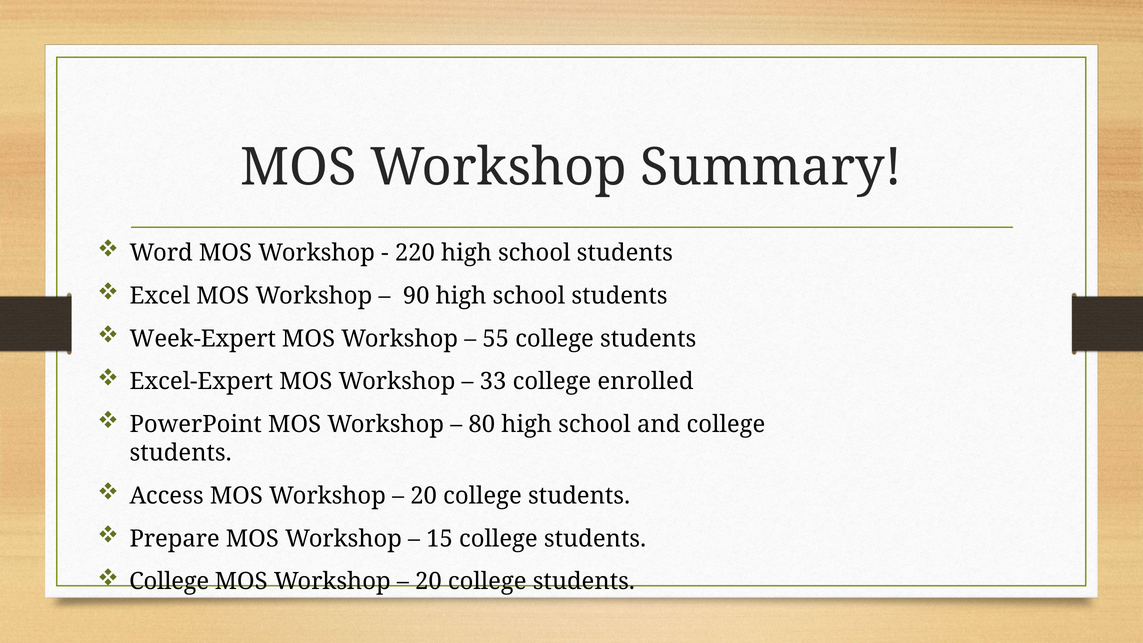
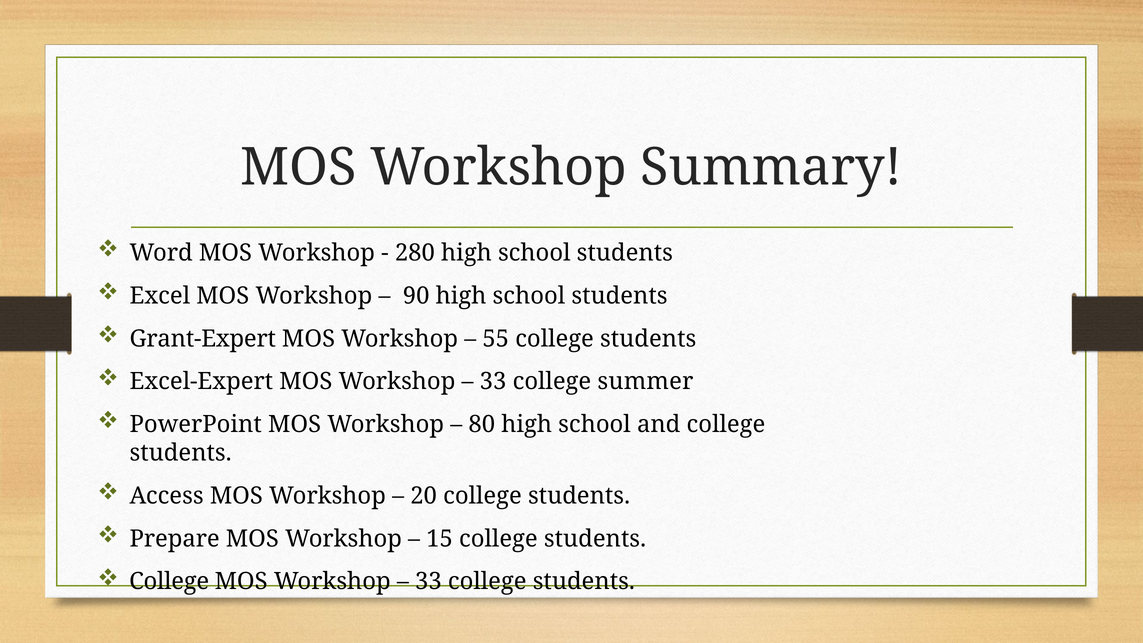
220: 220 -> 280
Week-Expert: Week-Expert -> Grant-Expert
enrolled: enrolled -> summer
20 at (428, 582): 20 -> 33
